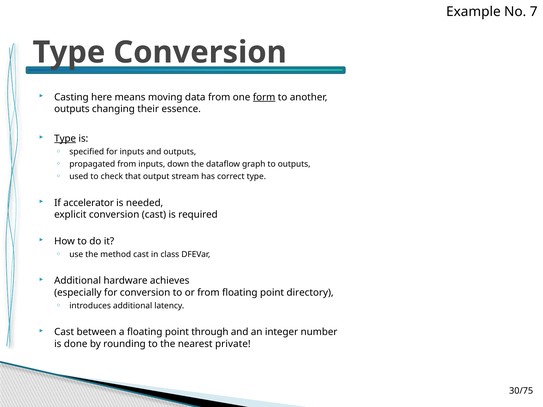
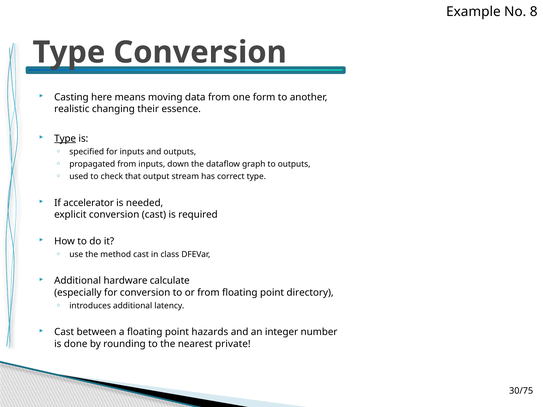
7: 7 -> 8
form underline: present -> none
outputs at (72, 109): outputs -> realistic
achieves: achieves -> calculate
through: through -> hazards
